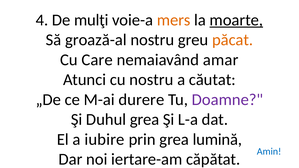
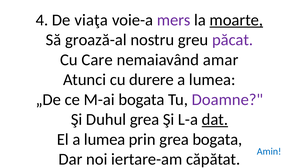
mulţi: mulţi -> viaţa
mers colour: orange -> purple
păcat colour: orange -> purple
cu nostru: nostru -> durere
căutat at (212, 80): căutat -> lumea
M-ai durere: durere -> bogata
dat underline: none -> present
El a iubire: iubire -> lumea
grea lumină: lumină -> bogata
